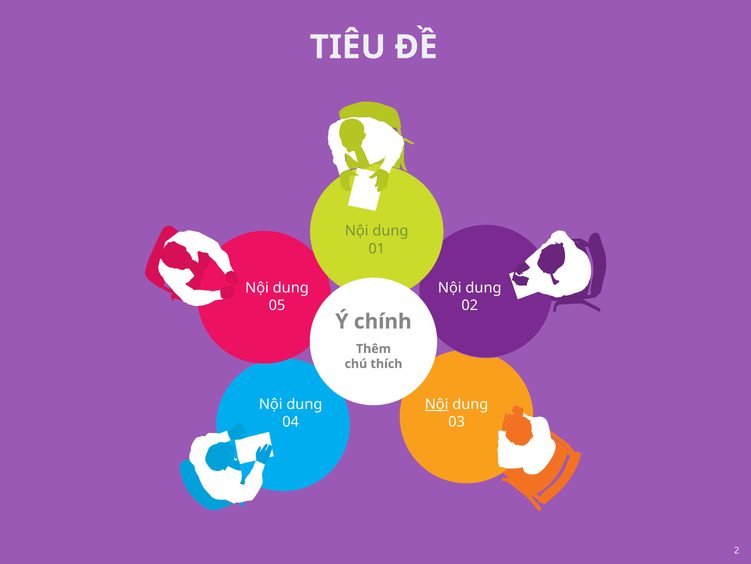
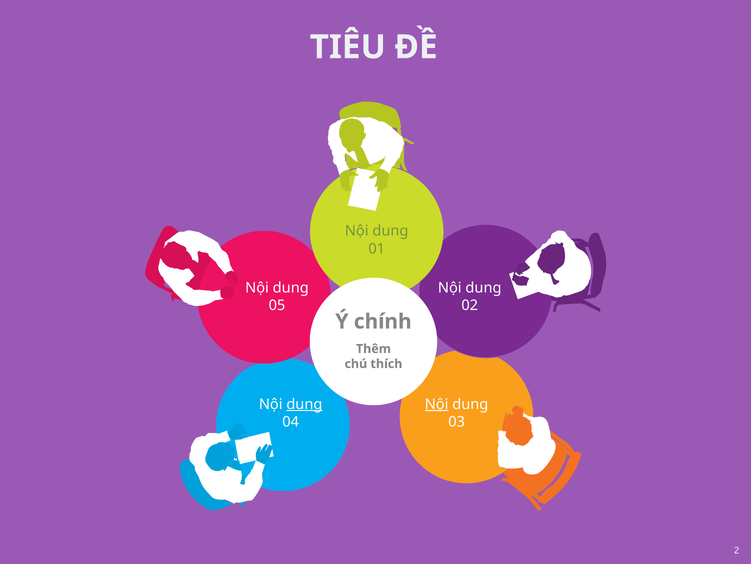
dung at (304, 404) underline: none -> present
